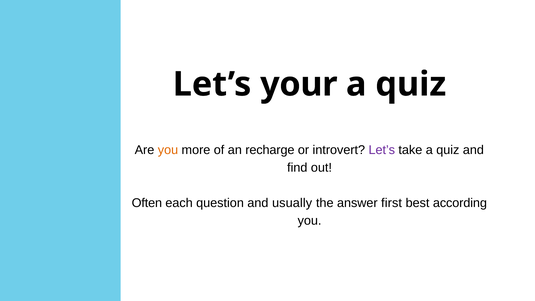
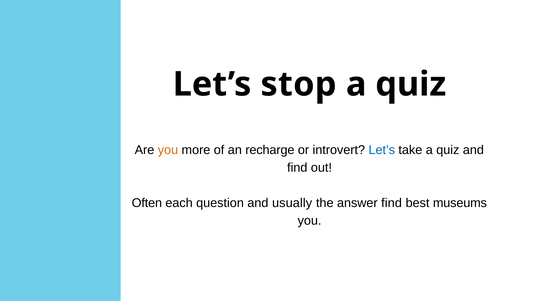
your: your -> stop
Let’s at (382, 150) colour: purple -> blue
answer first: first -> find
according: according -> museums
